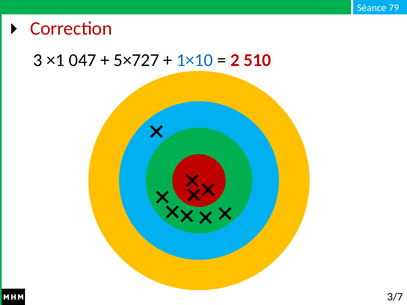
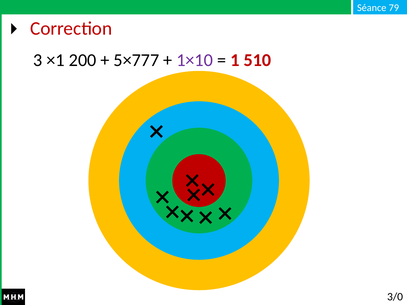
047: 047 -> 200
5×727: 5×727 -> 5×777
1×10 colour: blue -> purple
2 at (235, 60): 2 -> 1
3/7: 3/7 -> 3/0
